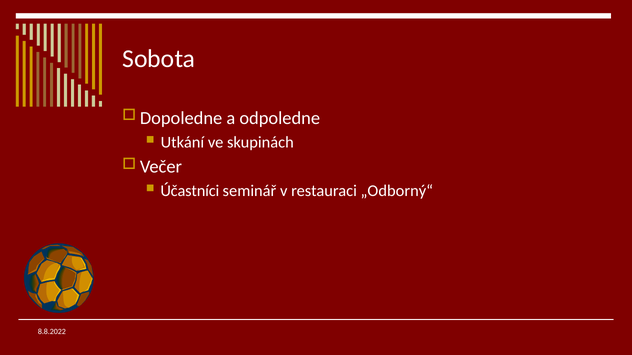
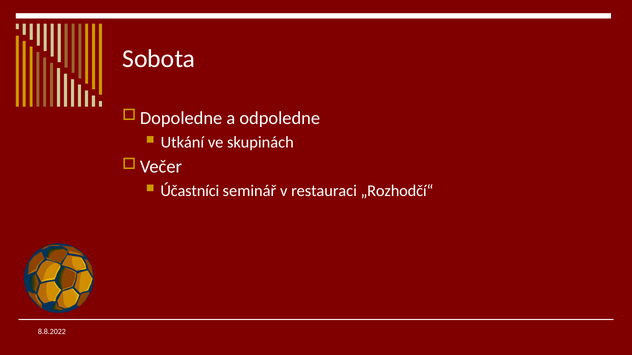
„Odborný“: „Odborný“ -> „Rozhodčí“
